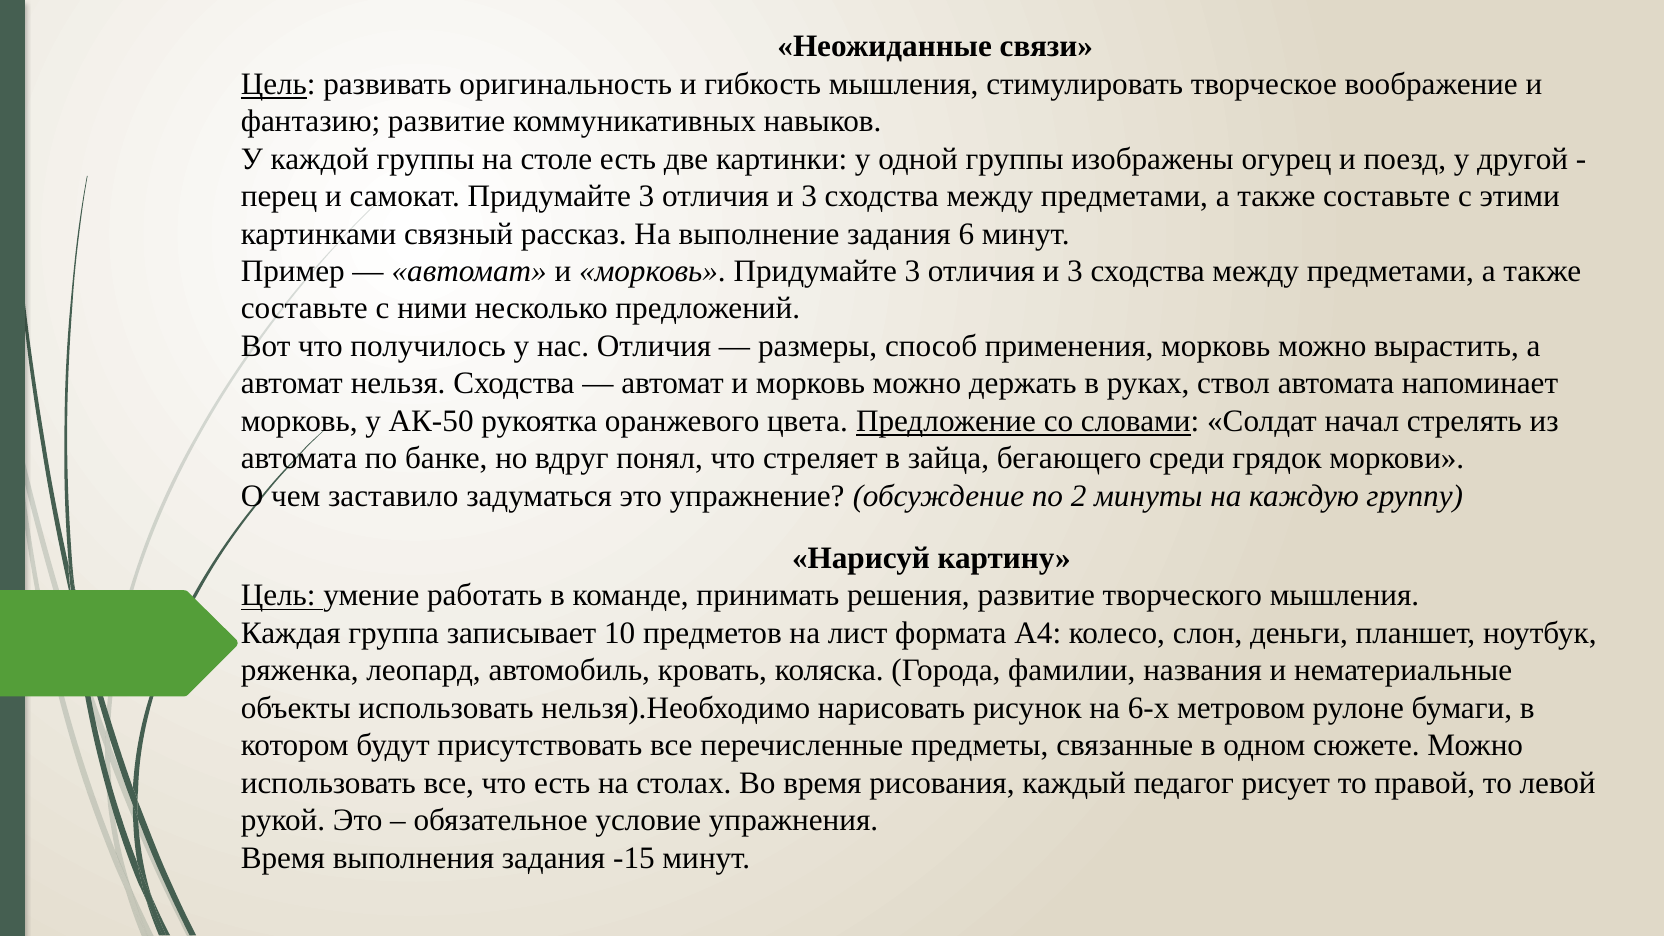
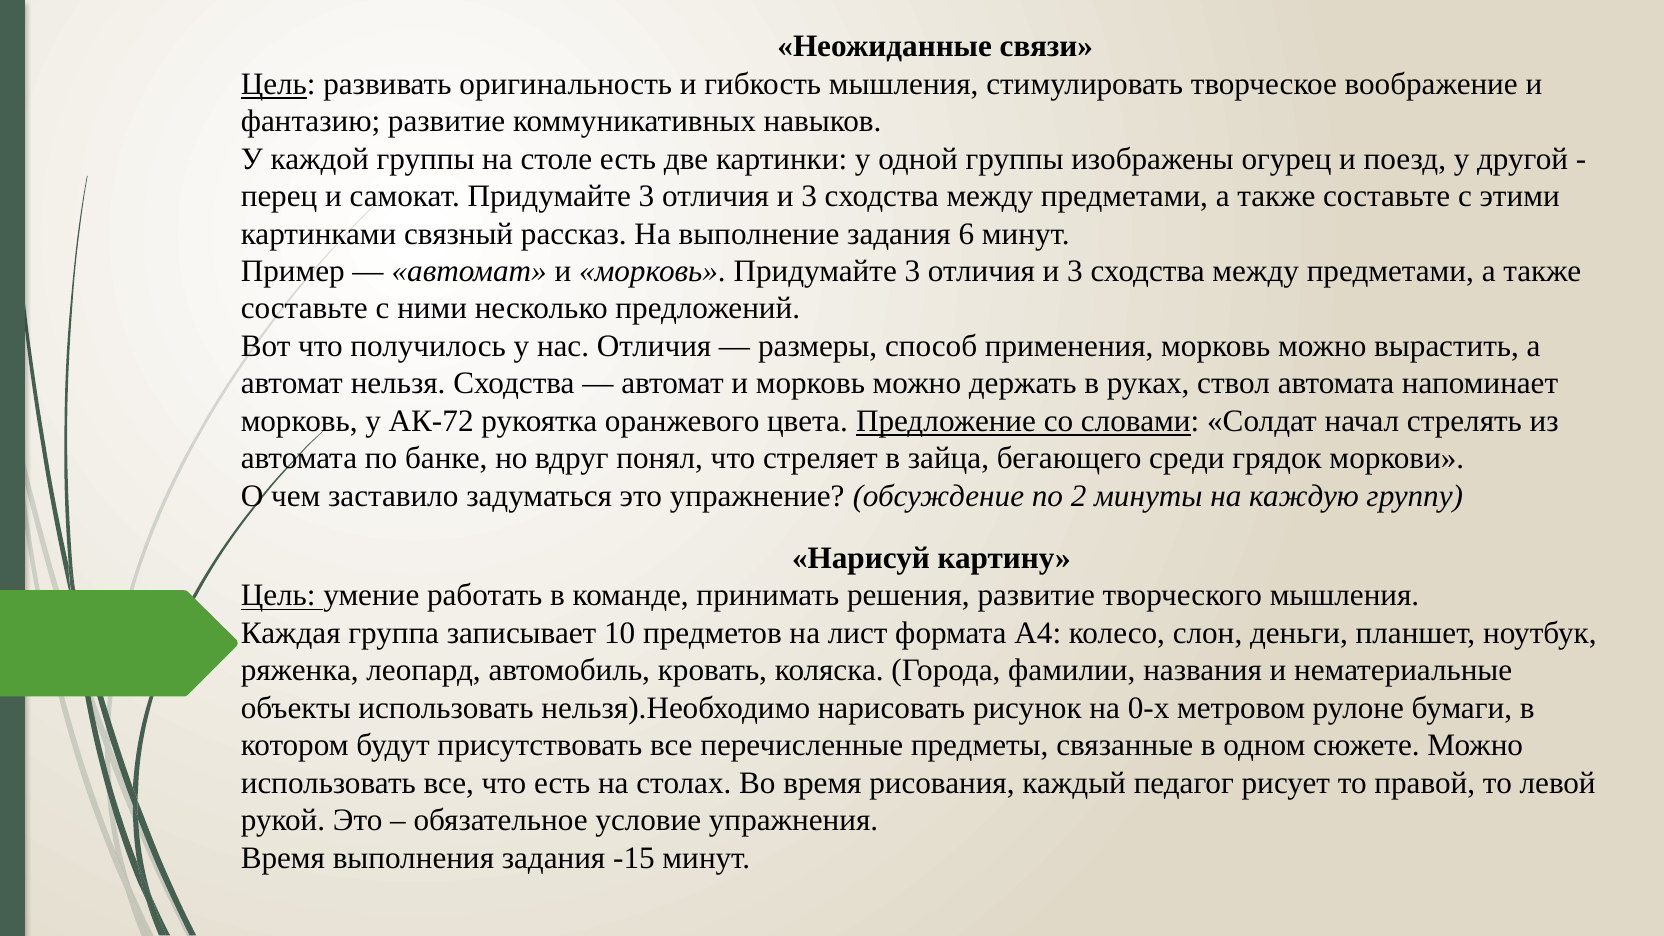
АК-50: АК-50 -> АК-72
6-х: 6-х -> 0-х
